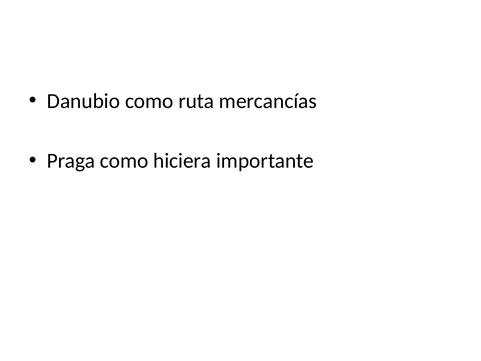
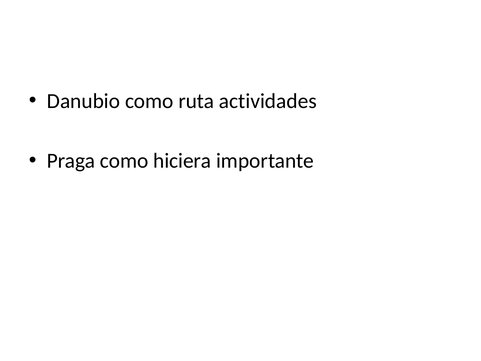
mercancías: mercancías -> actividades
